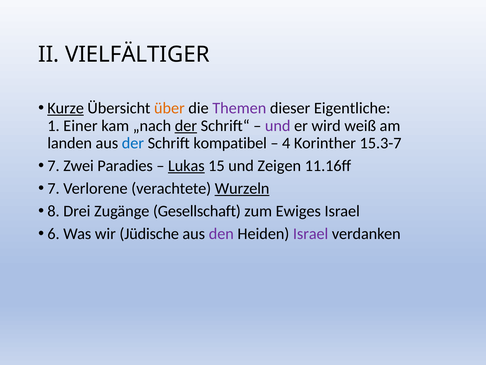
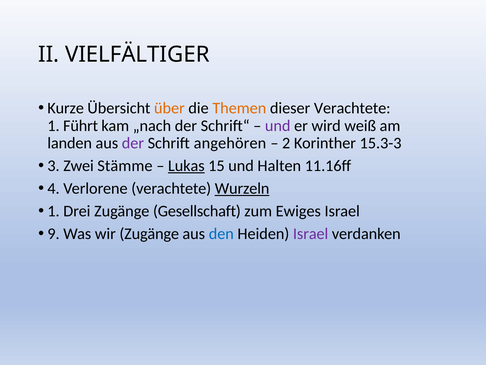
Kurze underline: present -> none
Themen colour: purple -> orange
dieser Eigentliche: Eigentliche -> Verachtete
Einer: Einer -> Führt
der at (186, 126) underline: present -> none
der at (133, 143) colour: blue -> purple
kompatibel: kompatibel -> angehören
4: 4 -> 2
15.3-7: 15.3-7 -> 15.3-3
7 at (54, 166): 7 -> 3
Paradies: Paradies -> Stämme
Zeigen: Zeigen -> Halten
7 at (54, 188): 7 -> 4
8 at (54, 211): 8 -> 1
6: 6 -> 9
wir Jüdische: Jüdische -> Zugänge
den colour: purple -> blue
